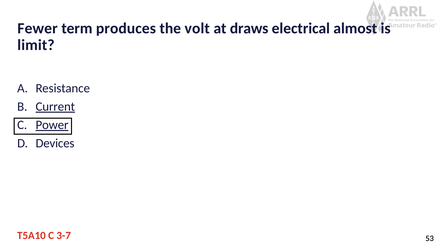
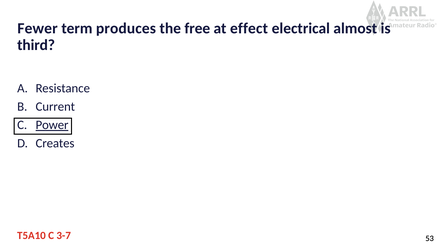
volt: volt -> free
draws: draws -> effect
limit: limit -> third
Current underline: present -> none
Devices: Devices -> Creates
